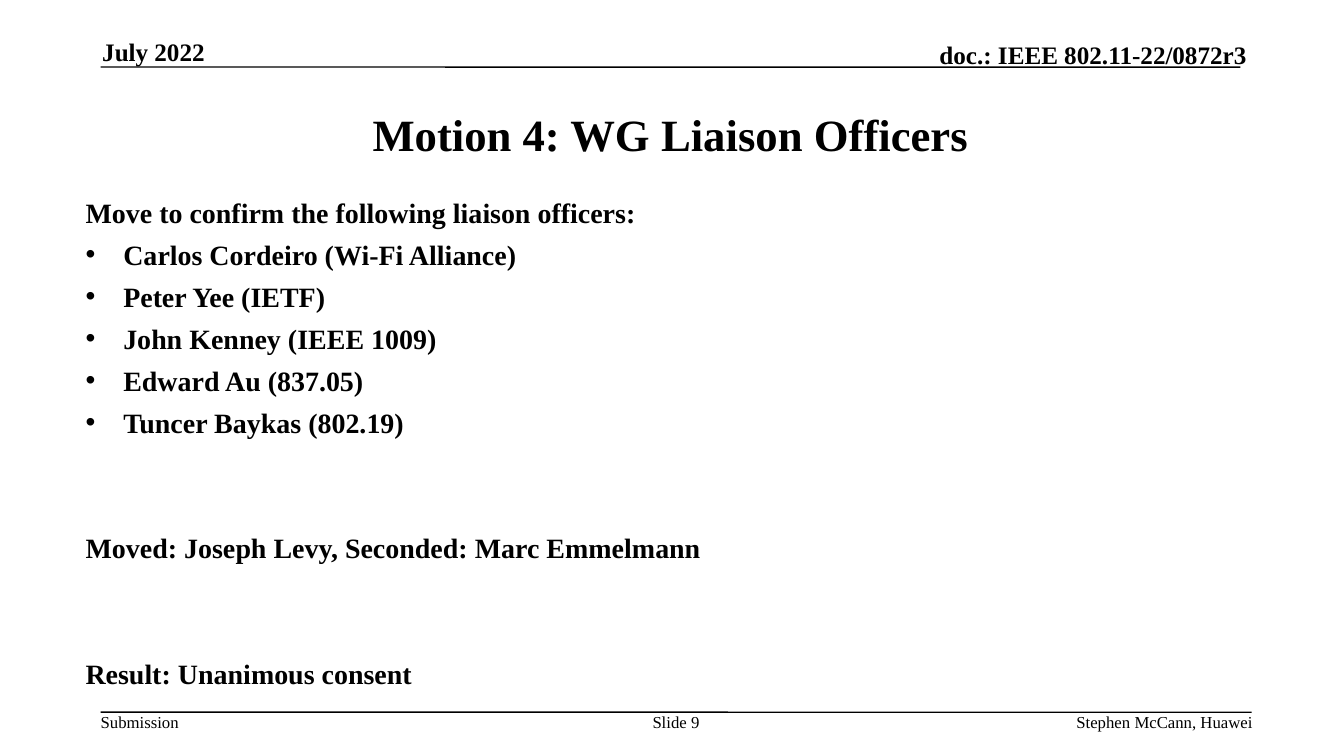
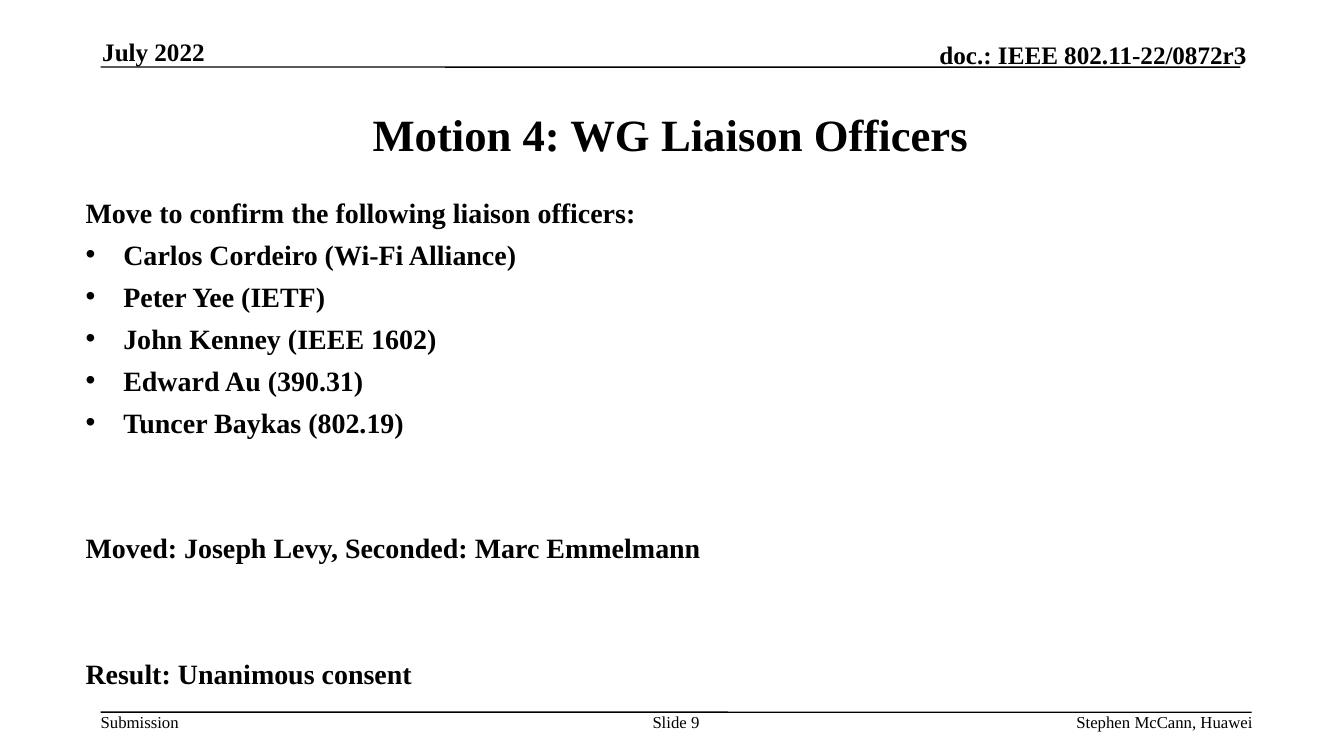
1009: 1009 -> 1602
837.05: 837.05 -> 390.31
